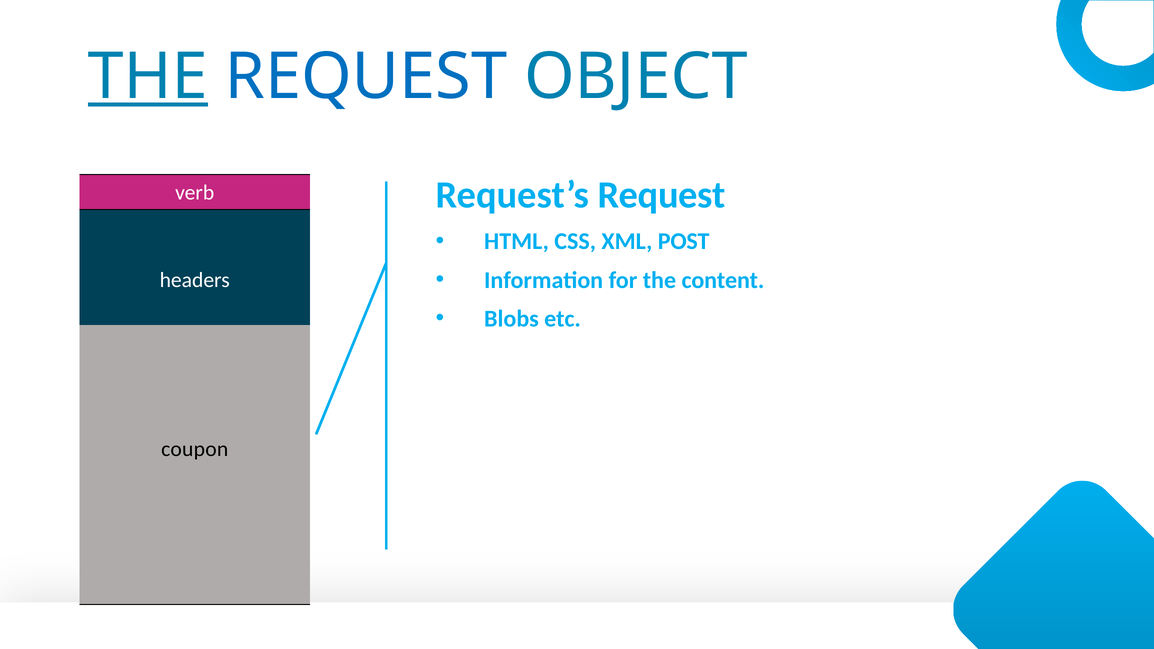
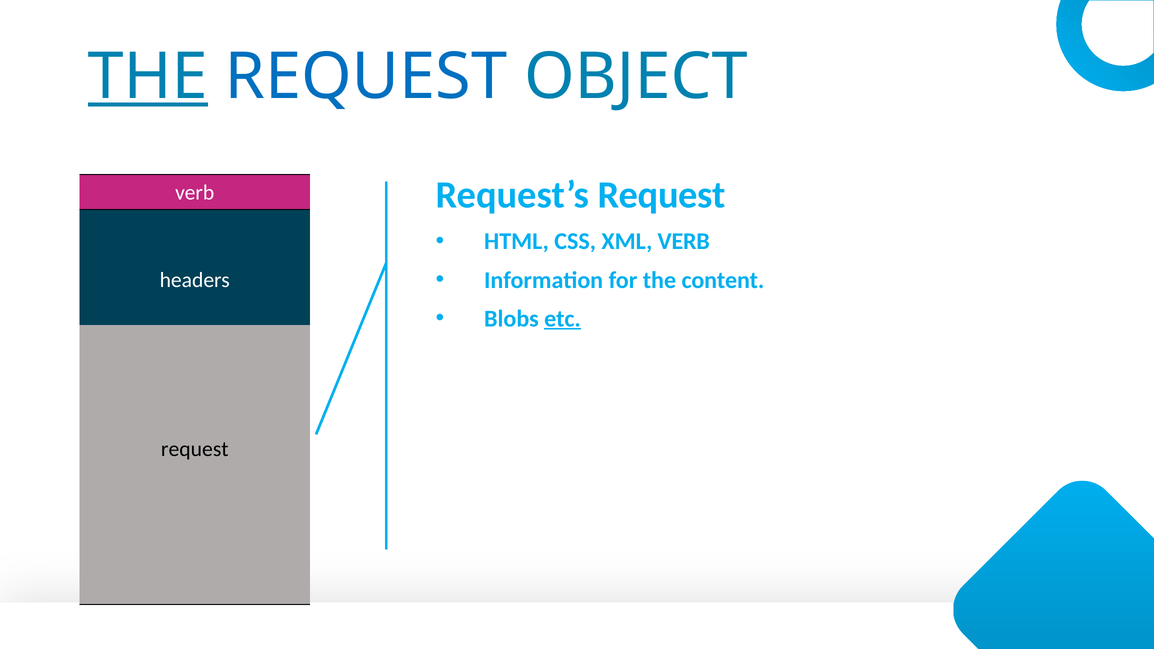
XML POST: POST -> VERB
etc underline: none -> present
coupon at (195, 449): coupon -> request
